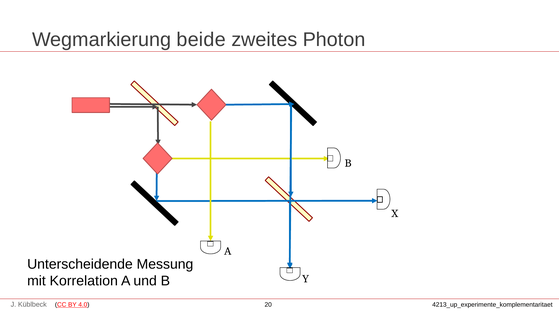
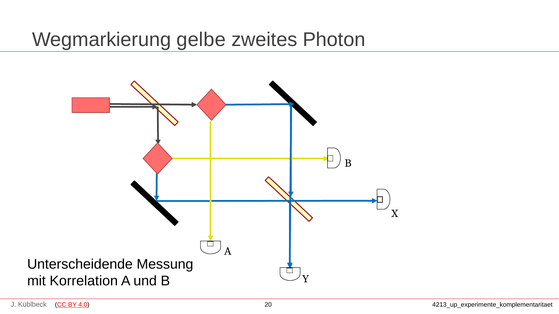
beide: beide -> gelbe
